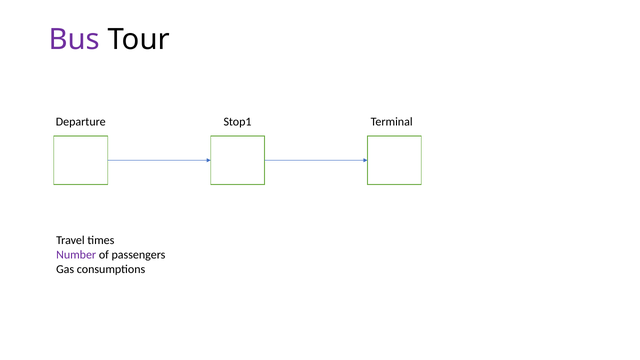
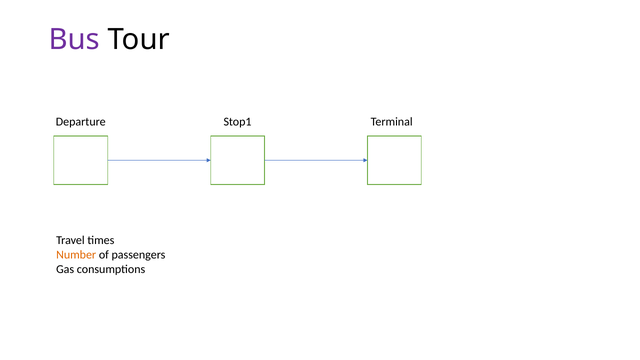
Number colour: purple -> orange
